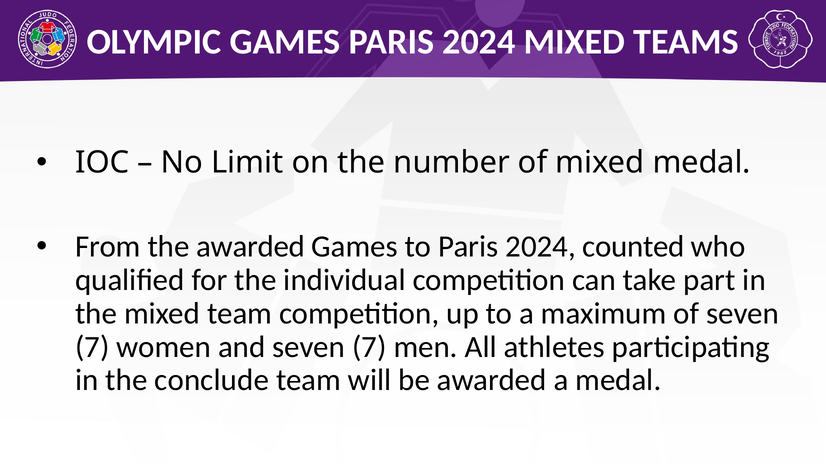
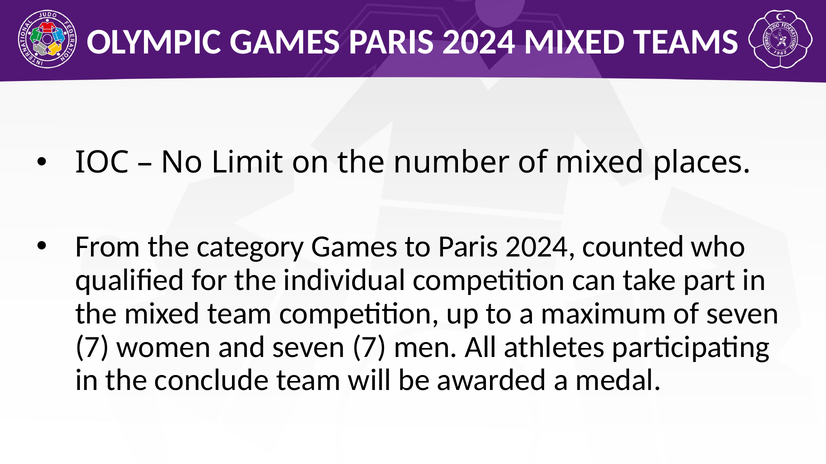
mixed medal: medal -> places
the awarded: awarded -> category
